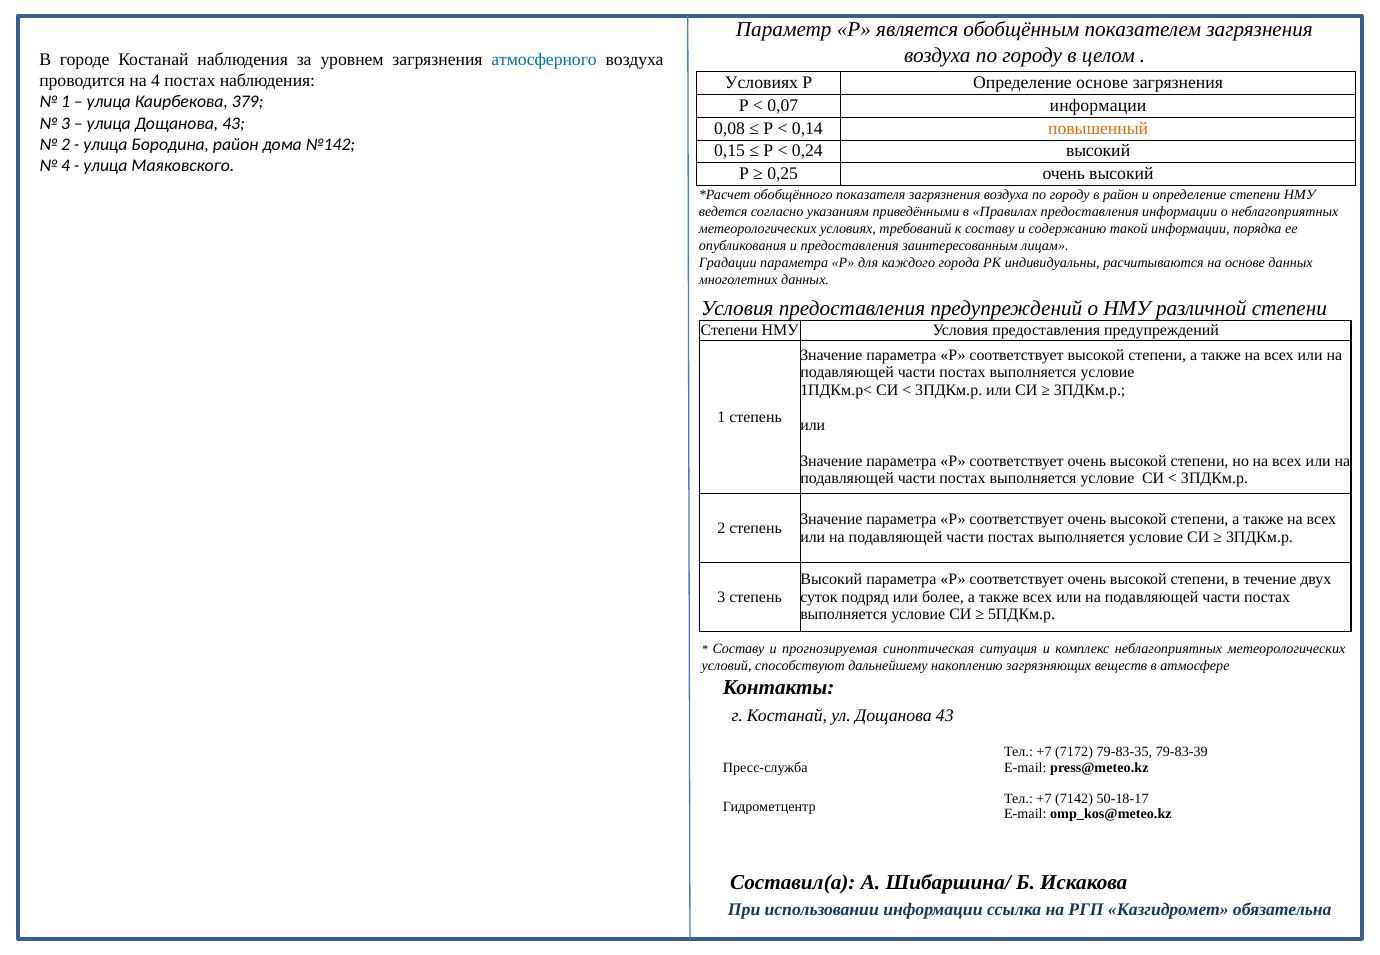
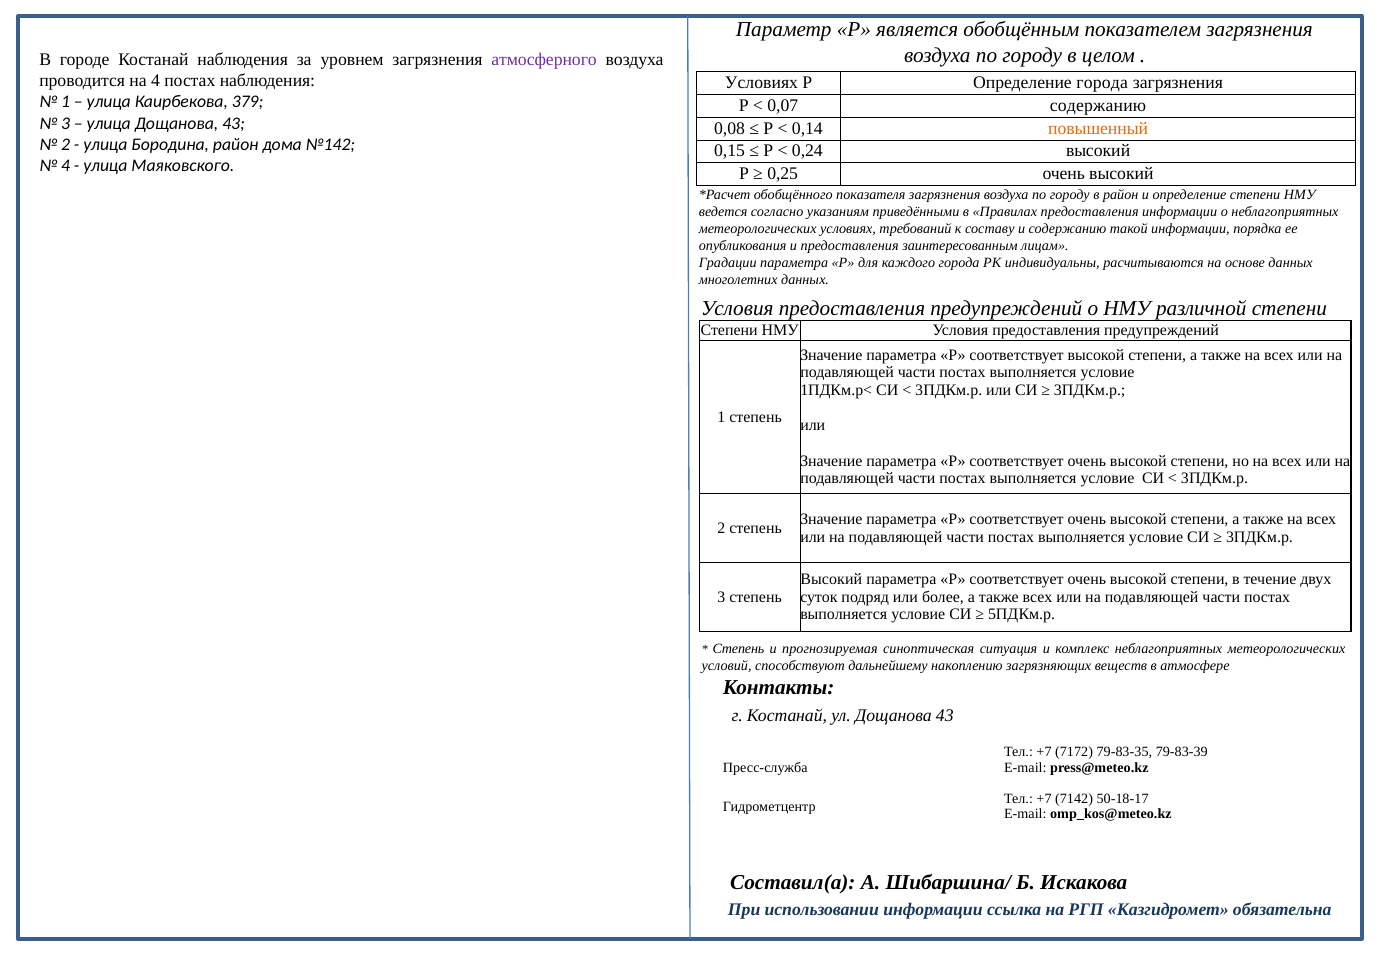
атмосферного colour: blue -> purple
Определение основе: основе -> города
0,07 информации: информации -> содержанию
Составу at (738, 649): Составу -> Степень
